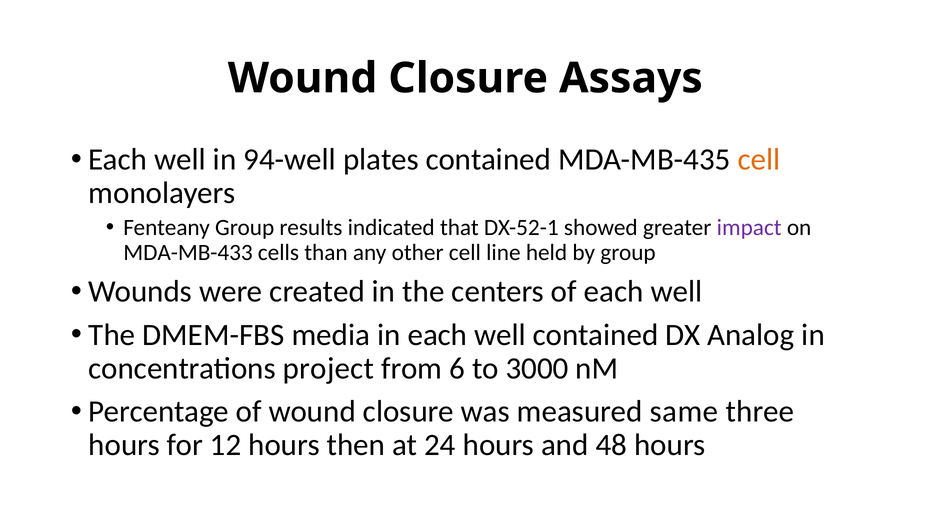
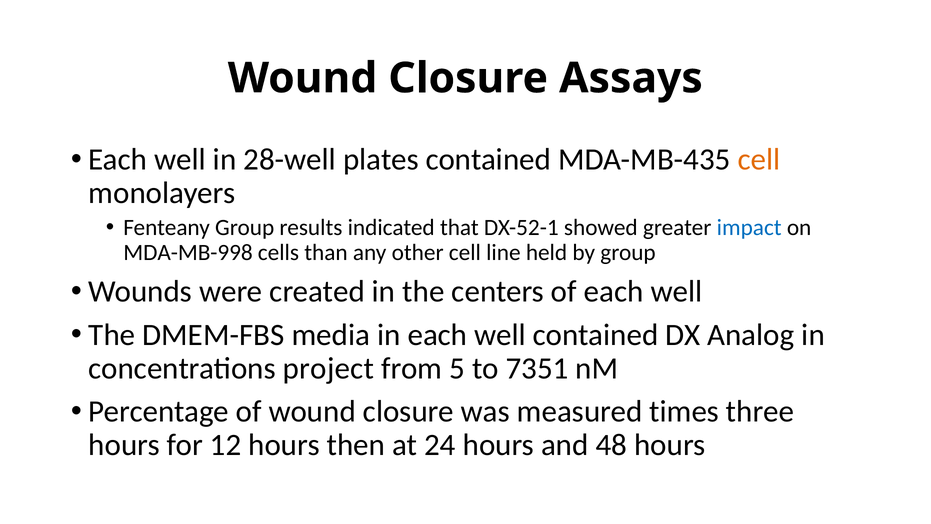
94-well: 94-well -> 28-well
impact colour: purple -> blue
MDA-MB-433: MDA-MB-433 -> MDA-MB-998
6: 6 -> 5
3000: 3000 -> 7351
same: same -> times
